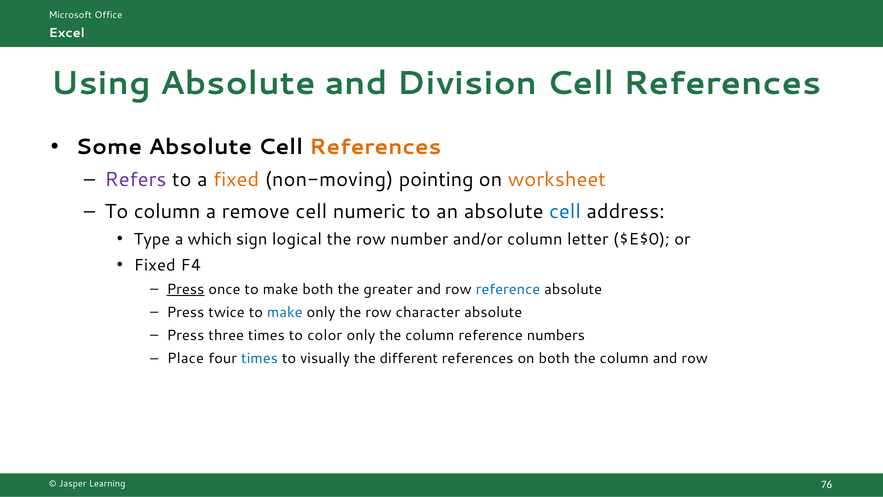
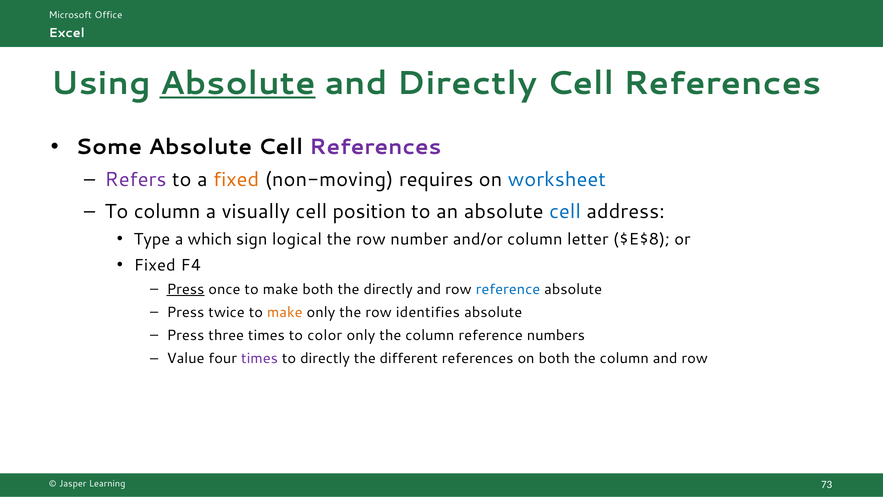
Absolute at (238, 83) underline: none -> present
and Division: Division -> Directly
References at (375, 147) colour: orange -> purple
pointing: pointing -> requires
worksheet colour: orange -> blue
remove: remove -> visually
numeric: numeric -> position
$E$0: $E$0 -> $E$8
the greater: greater -> directly
make at (285, 312) colour: blue -> orange
character: character -> identifies
Place: Place -> Value
times at (260, 358) colour: blue -> purple
to visually: visually -> directly
76: 76 -> 73
